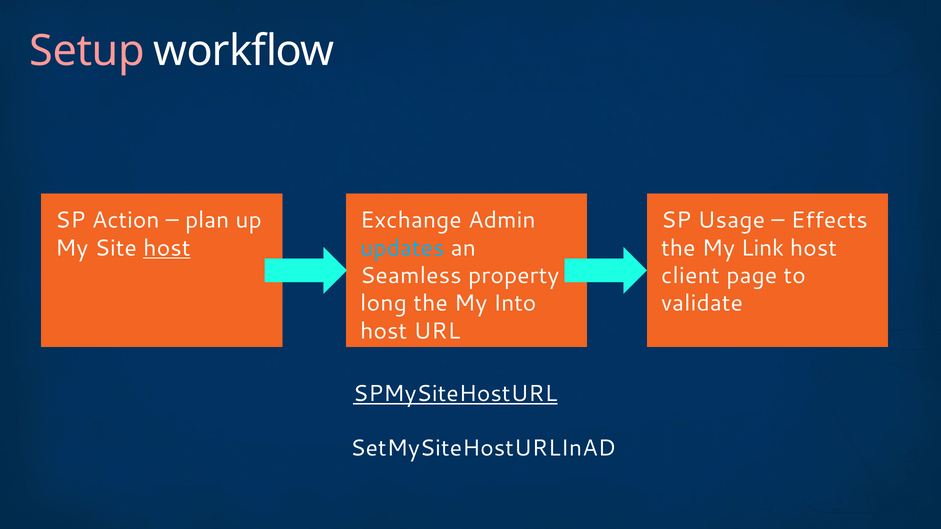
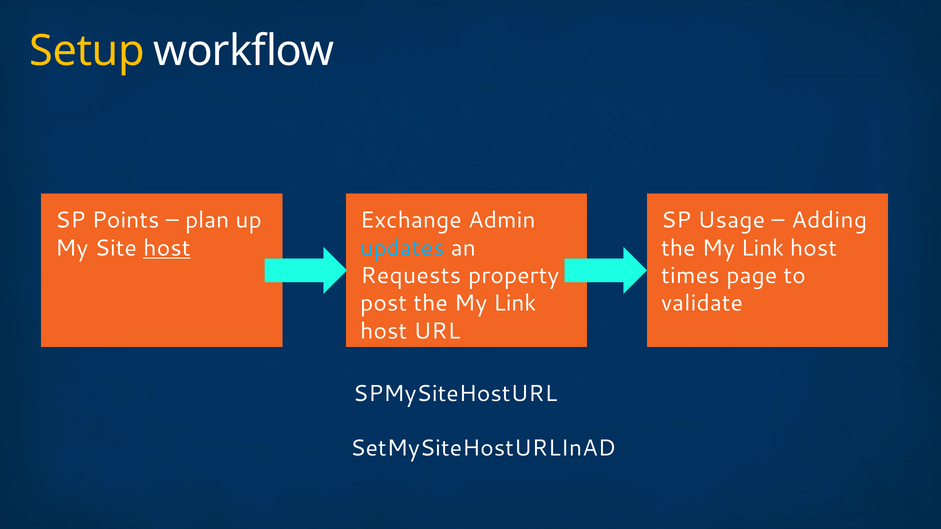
Setup colour: pink -> yellow
Action: Action -> Points
Effects: Effects -> Adding
Seamless: Seamless -> Requests
client: client -> times
long: long -> post
Into at (515, 303): Into -> Link
SPMySiteHostURL underline: present -> none
